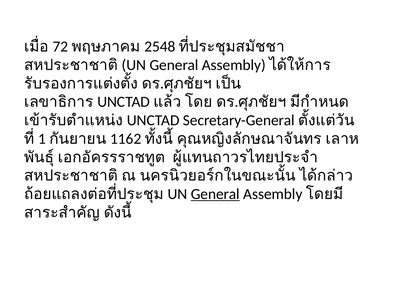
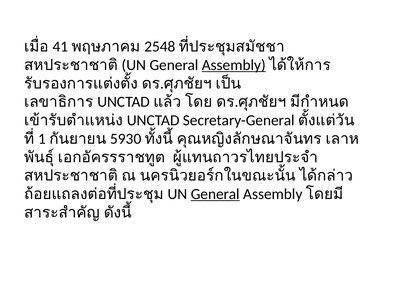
72: 72 -> 41
Assembly at (234, 65) underline: none -> present
1162: 1162 -> 5930
